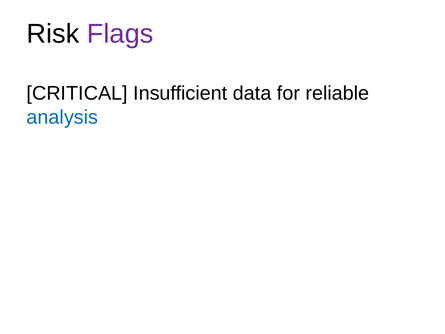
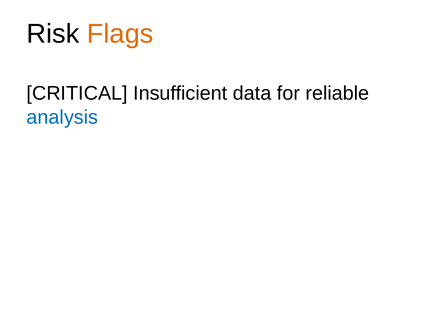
Flags colour: purple -> orange
